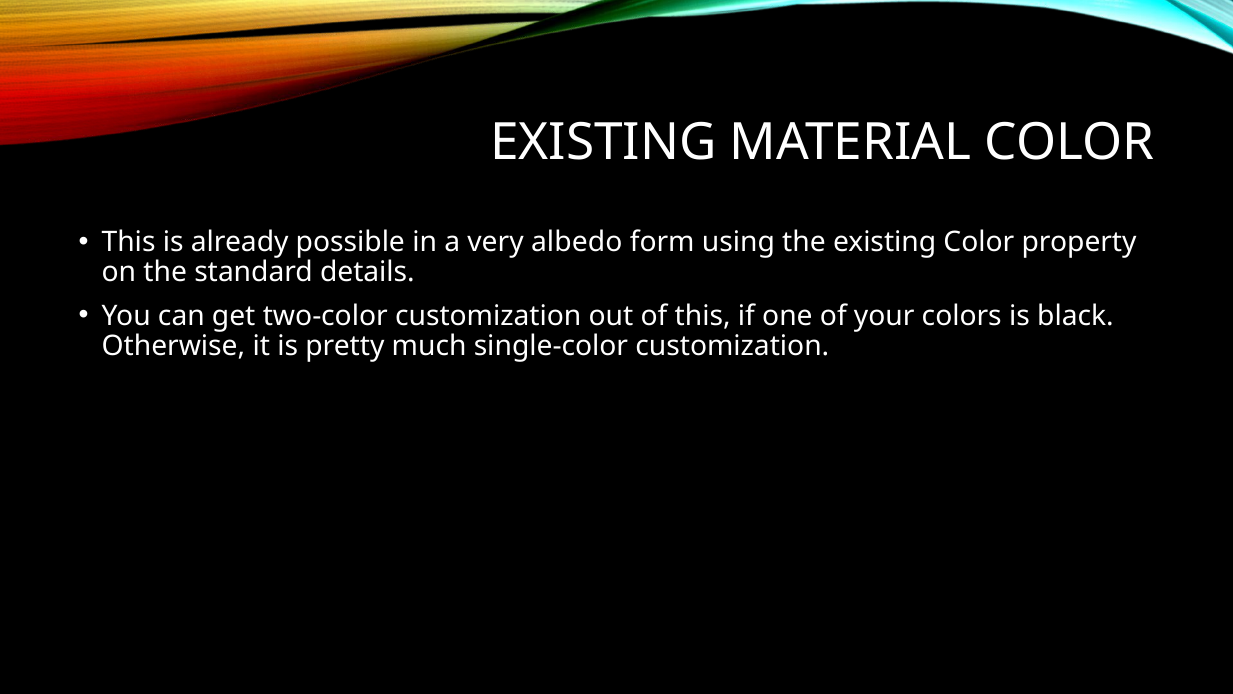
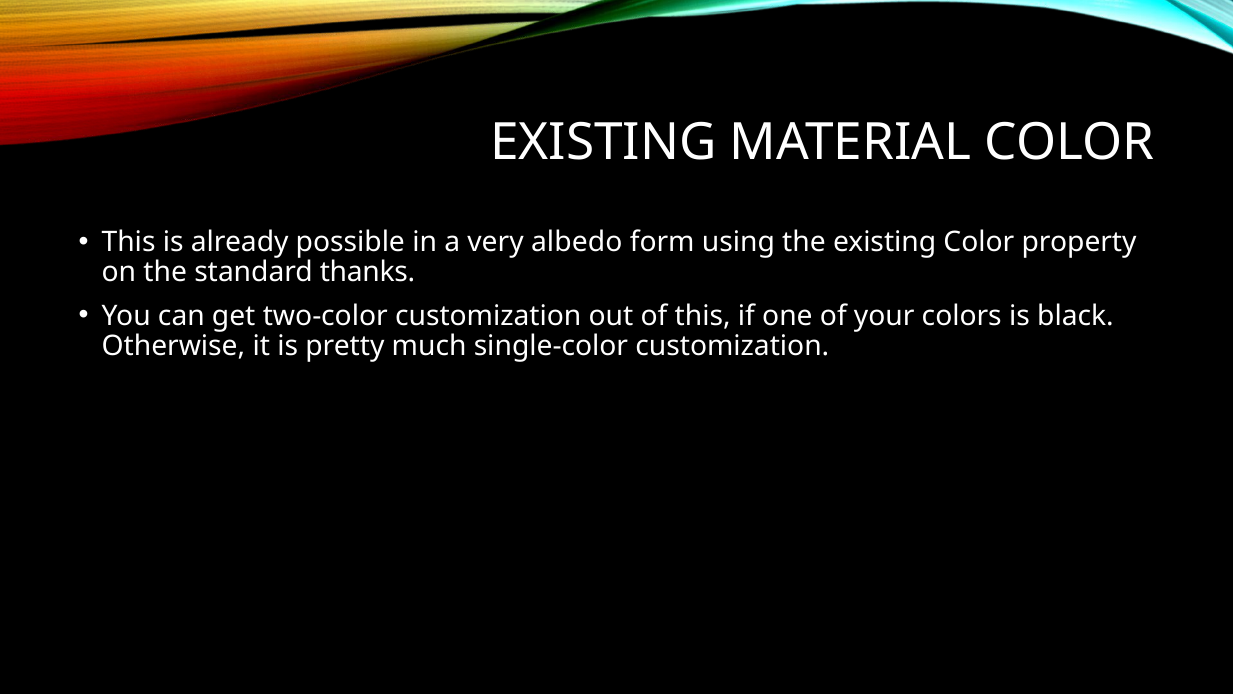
details: details -> thanks
